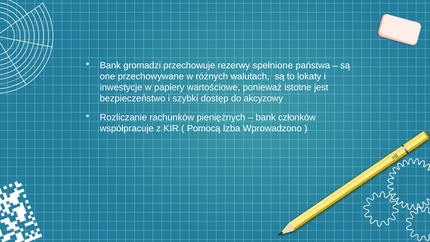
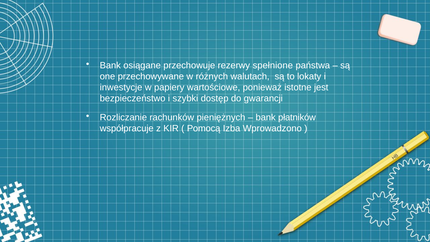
gromadzi: gromadzi -> osiągane
akcyzowy: akcyzowy -> gwarancji
członków: członków -> płatników
